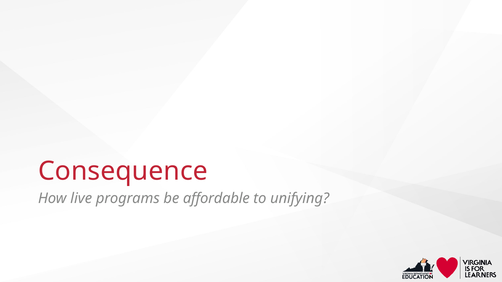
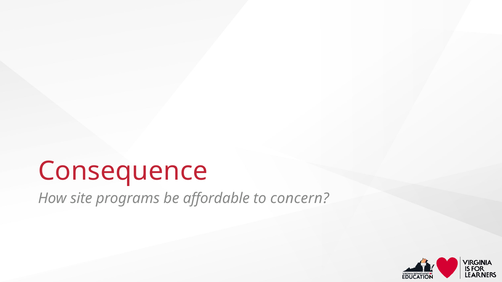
live: live -> site
unifying: unifying -> concern
